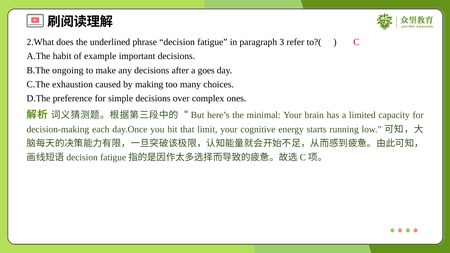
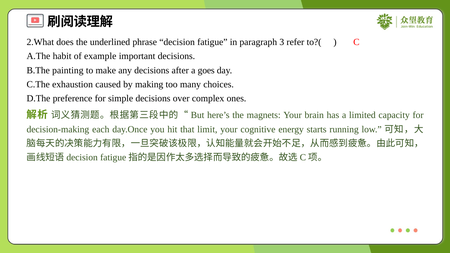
ongoing: ongoing -> painting
minimal: minimal -> magnets
